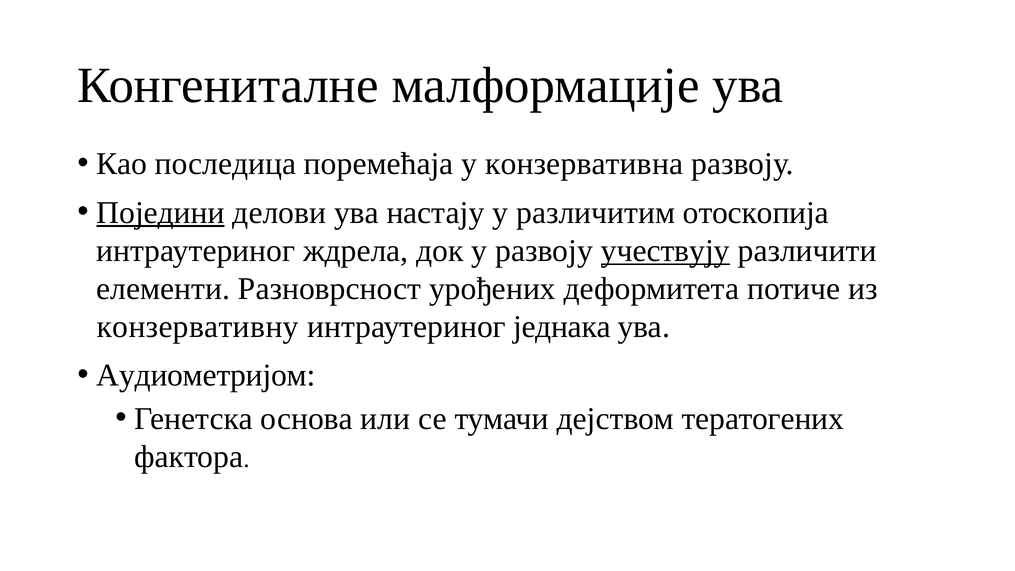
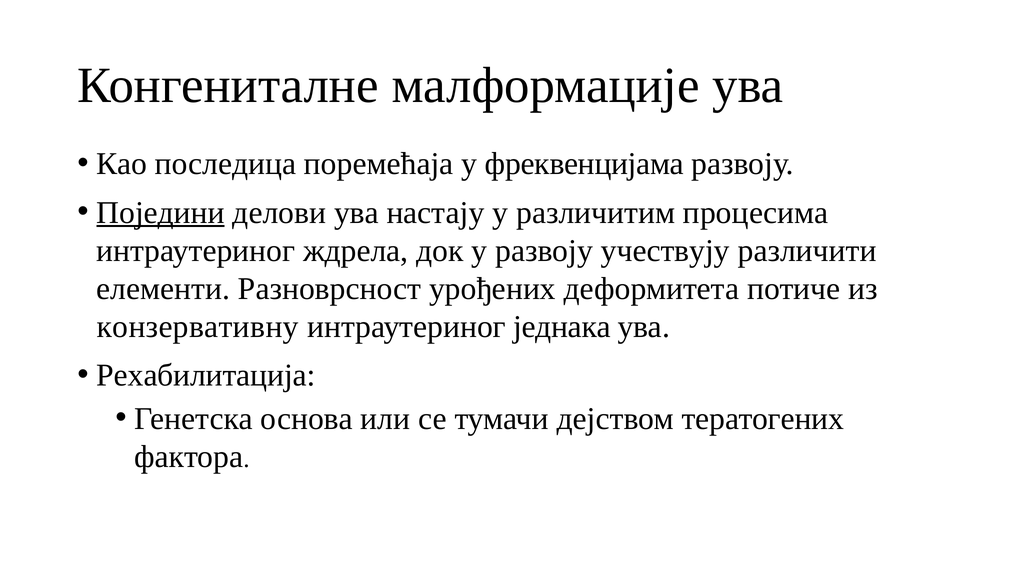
конзервативна: конзервативна -> фреквенцијама
отоскопија: отоскопија -> процесима
учествују underline: present -> none
Аудиометријом: Аудиометријом -> Рехабилитација
